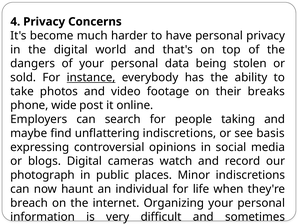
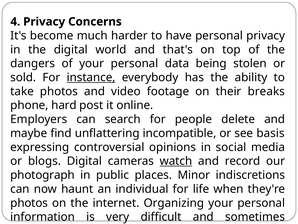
wide: wide -> hard
taking: taking -> delete
unflattering indiscretions: indiscretions -> incompatible
watch underline: none -> present
breach at (29, 203): breach -> photos
